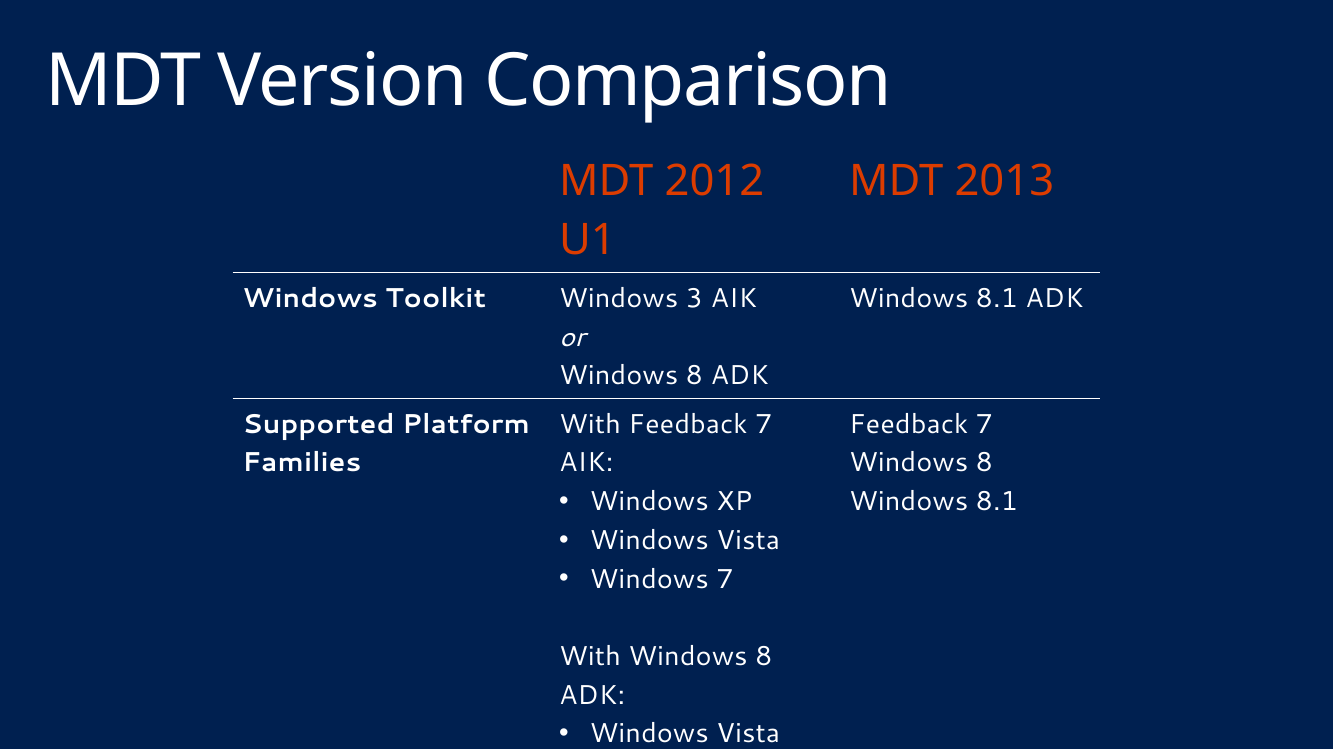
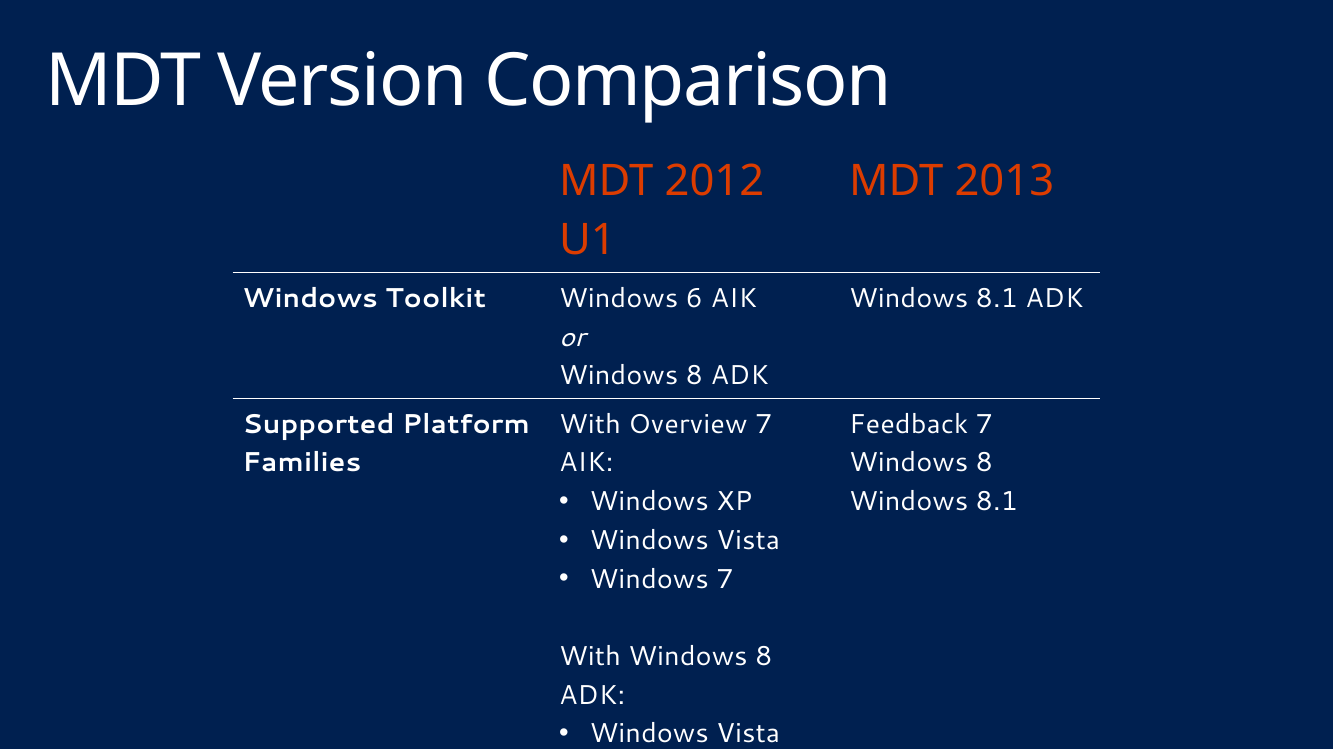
3: 3 -> 6
With Feedback: Feedback -> Overview
